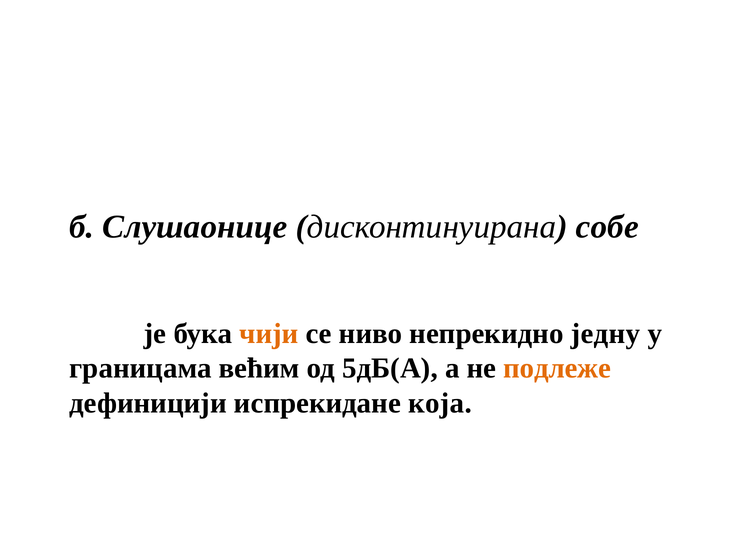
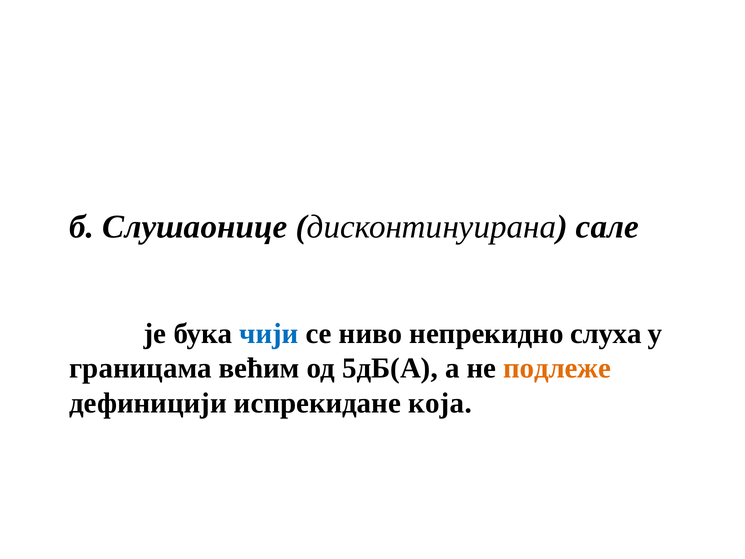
собе: собе -> сале
чији colour: orange -> blue
једну: једну -> слуха
